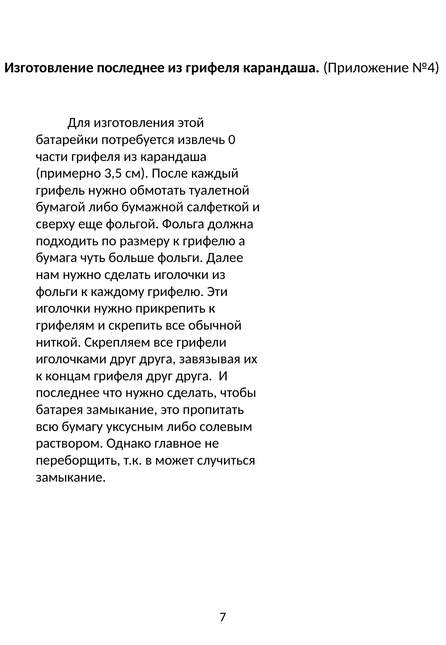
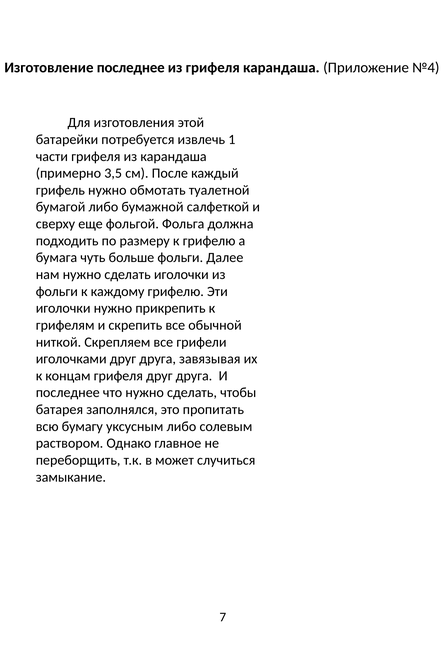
0: 0 -> 1
батарея замыкание: замыкание -> заполнялся
